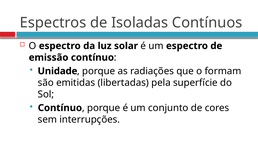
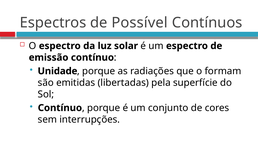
Isoladas: Isoladas -> Possível
